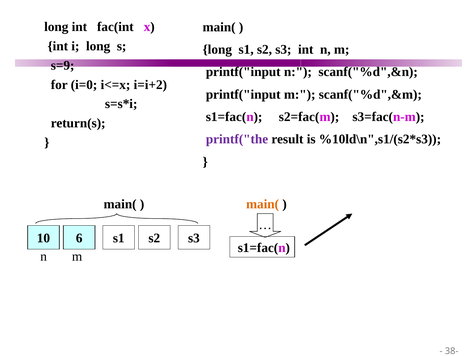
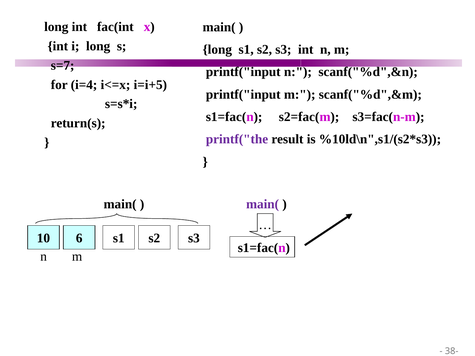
s=9: s=9 -> s=7
i=0: i=0 -> i=4
i=i+2: i=i+2 -> i=i+5
main( at (263, 204) colour: orange -> purple
